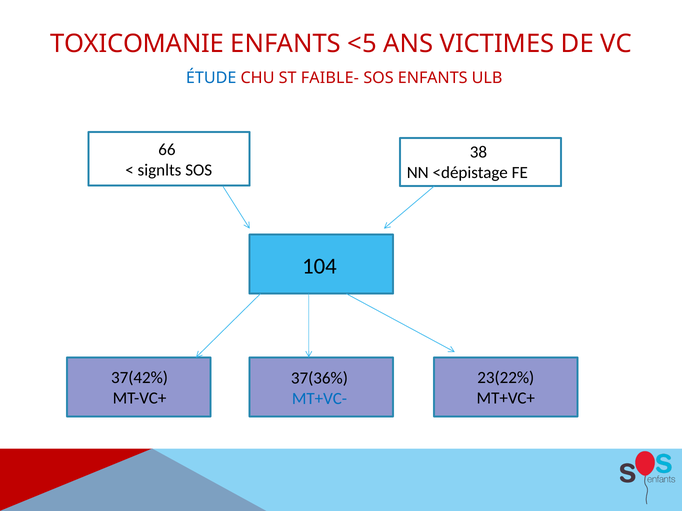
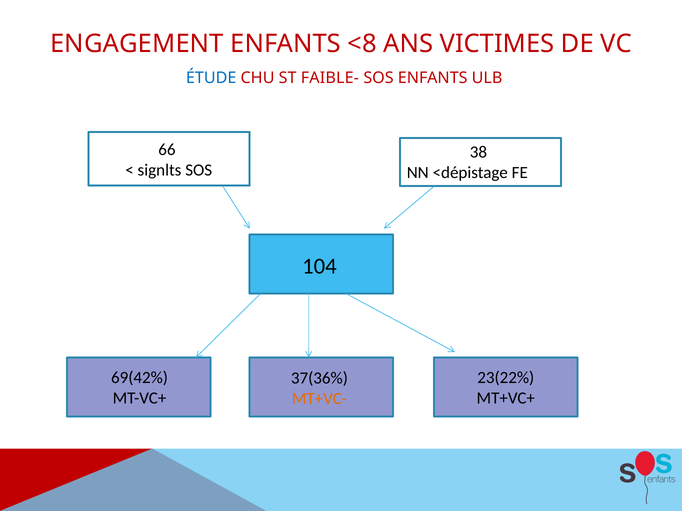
TOXICOMANIE: TOXICOMANIE -> ENGAGEMENT
<5: <5 -> <8
37(42%: 37(42% -> 69(42%
MT+VC- colour: blue -> orange
